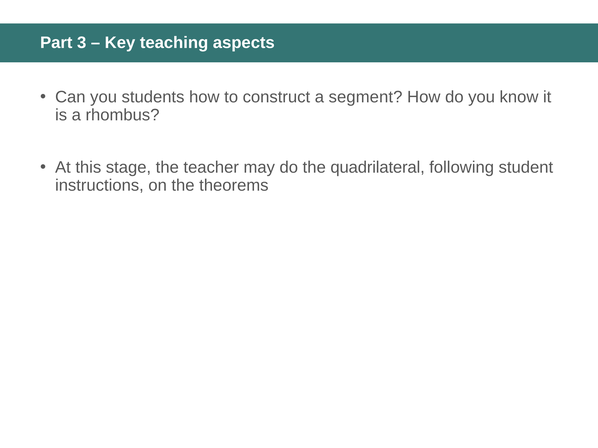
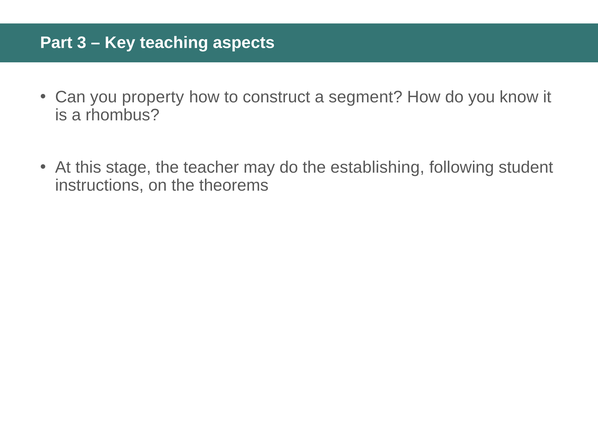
students: students -> property
quadrilateral: quadrilateral -> establishing
